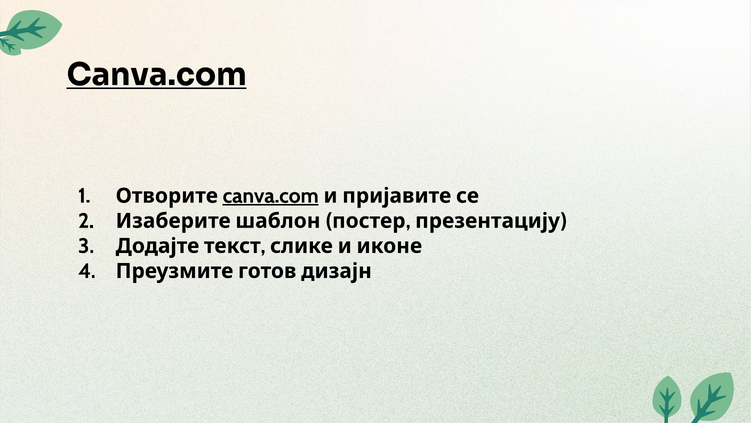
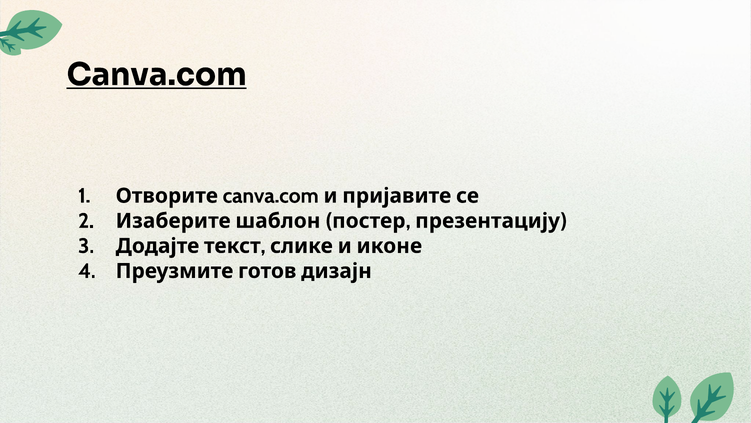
canva.com at (271, 196) underline: present -> none
